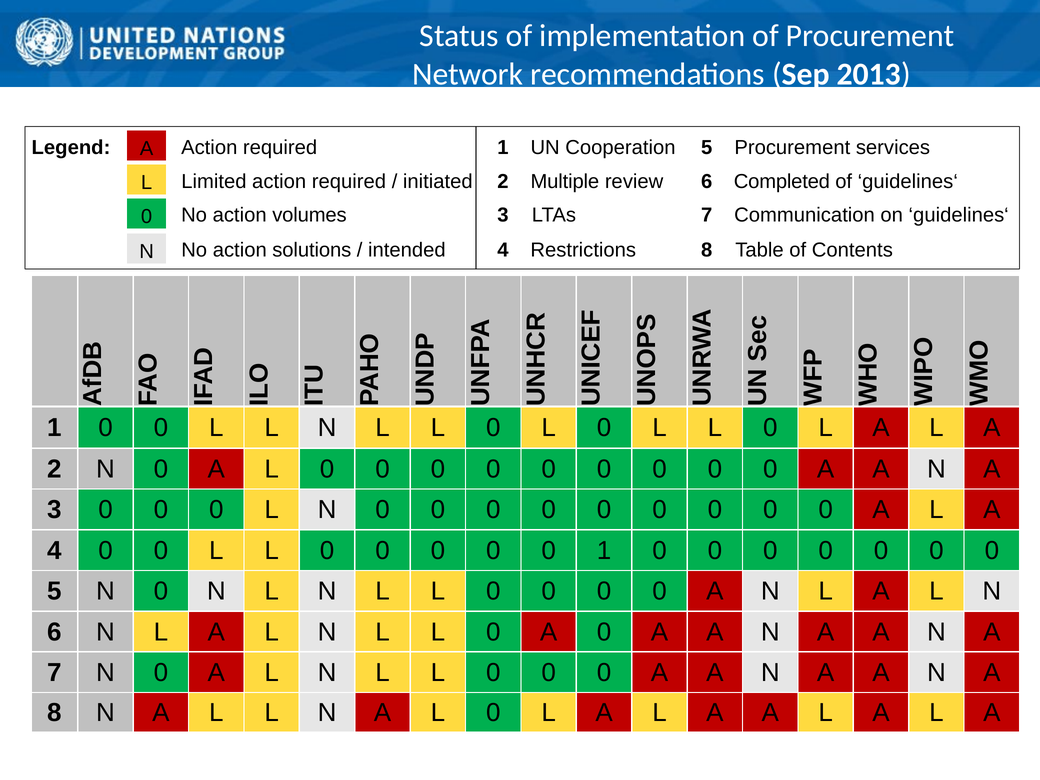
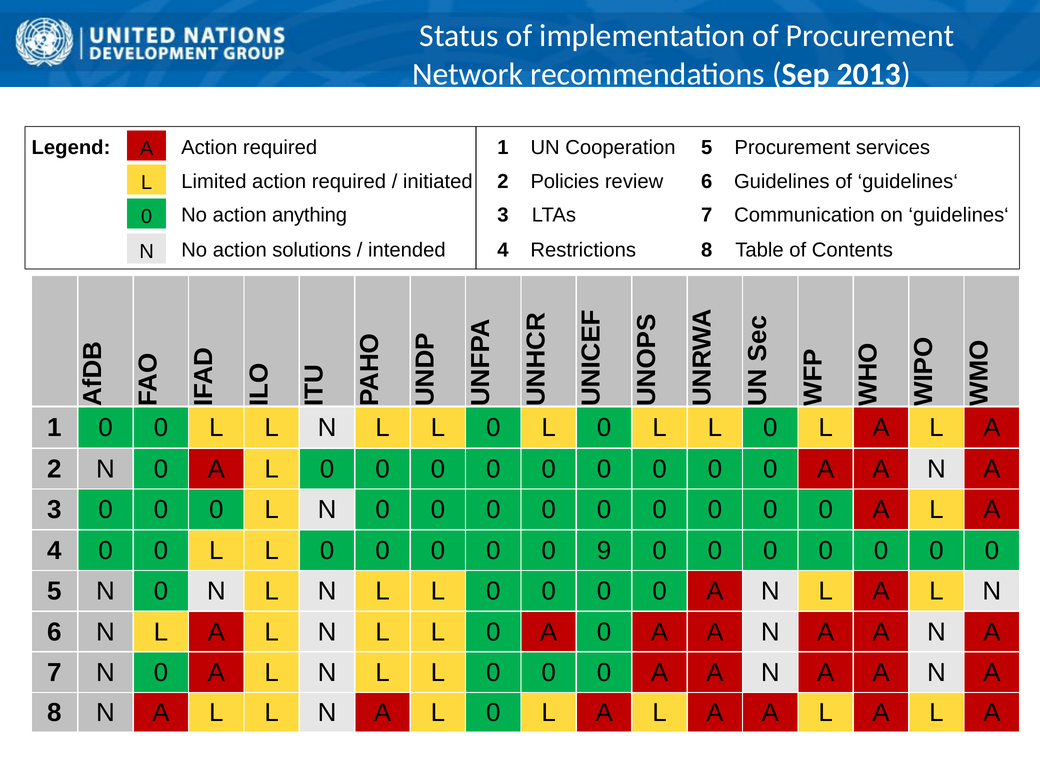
Multiple: Multiple -> Policies
Completed: Completed -> Guidelines
volumes: volumes -> anything
0 1: 1 -> 9
